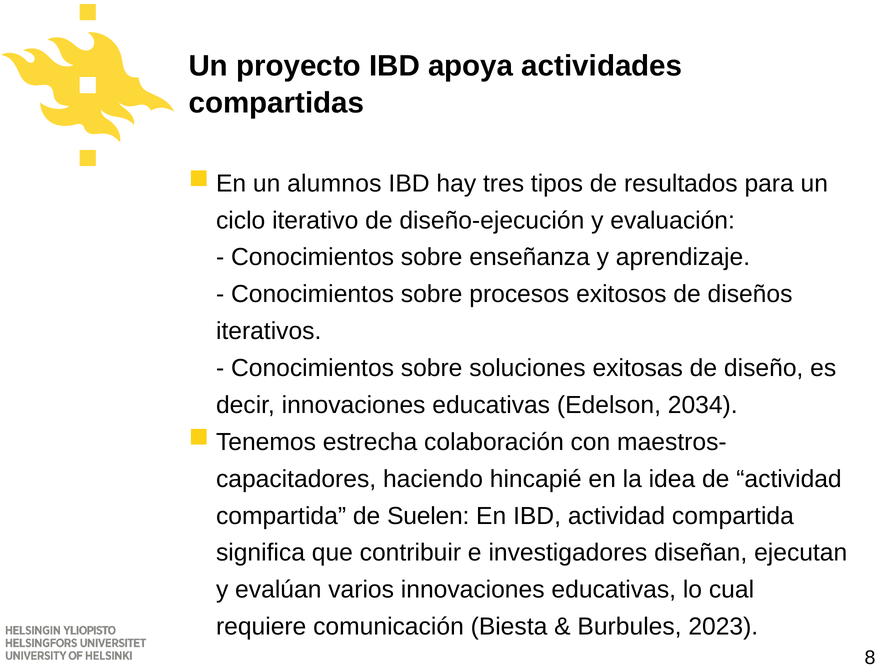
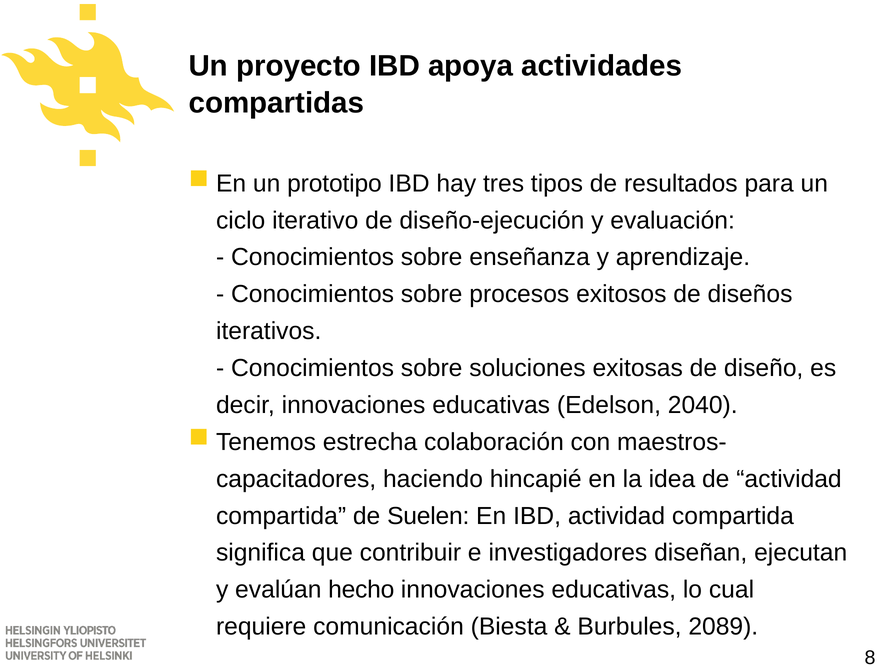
alumnos: alumnos -> prototipo
2034: 2034 -> 2040
varios: varios -> hecho
2023: 2023 -> 2089
